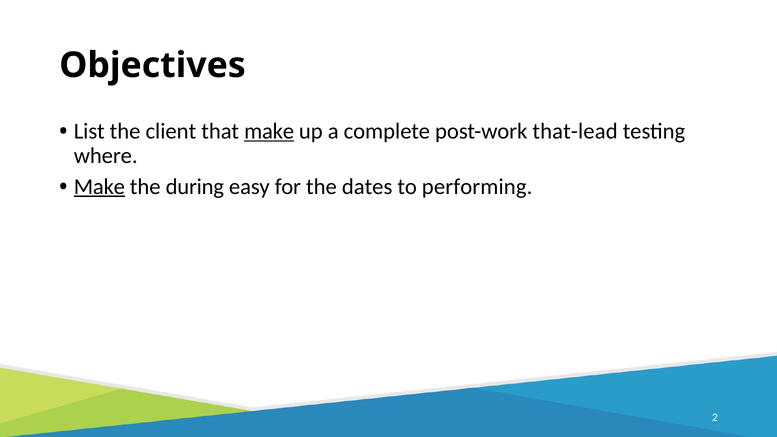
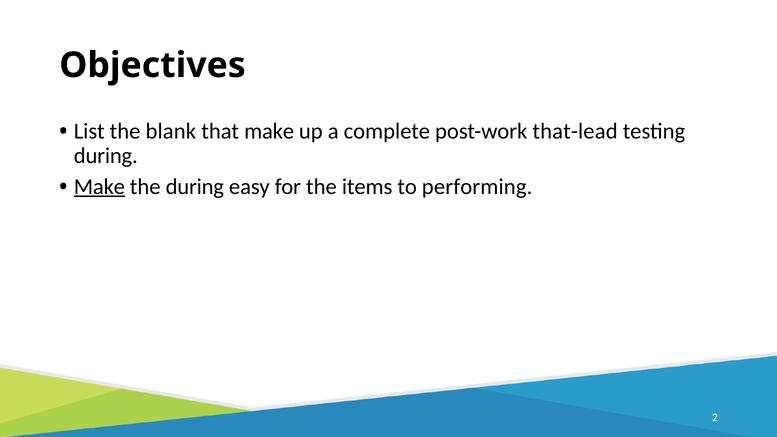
client: client -> blank
make at (269, 131) underline: present -> none
where at (106, 156): where -> during
dates: dates -> items
